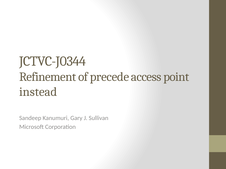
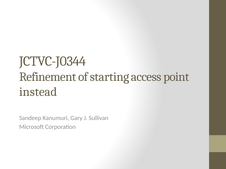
precede: precede -> starting
